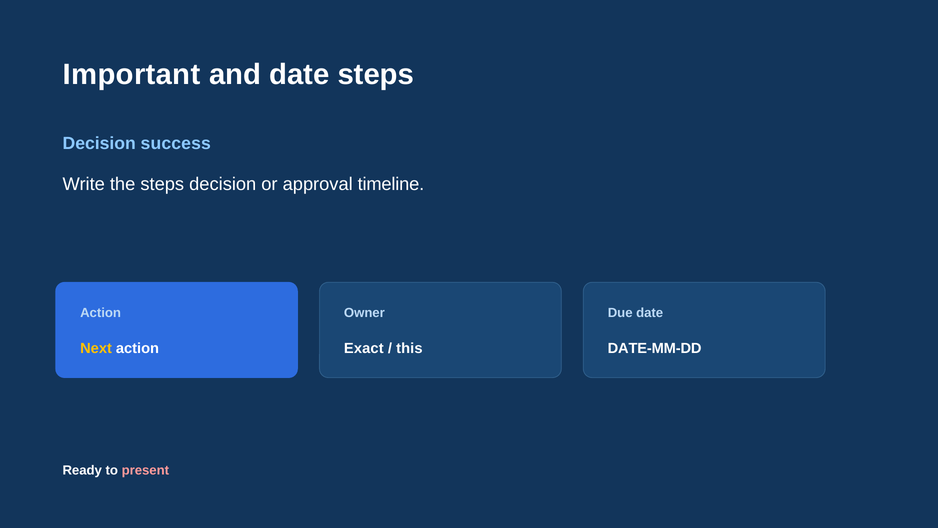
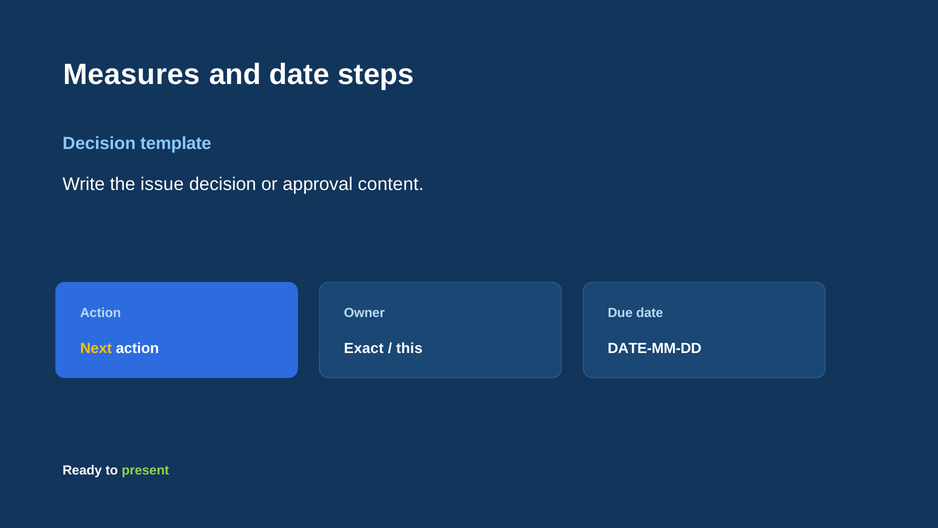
Important: Important -> Measures
success: success -> template
the steps: steps -> issue
timeline: timeline -> content
present colour: pink -> light green
